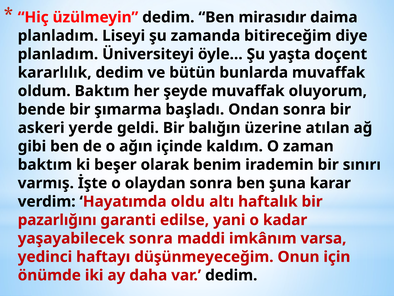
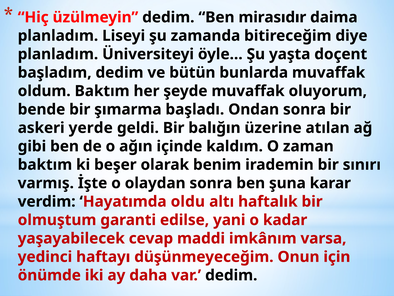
kararlılık: kararlılık -> başladım
pazarlığını: pazarlığını -> olmuştum
yaşayabilecek sonra: sonra -> cevap
